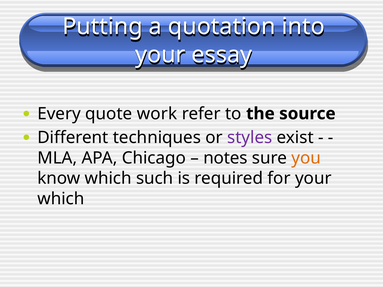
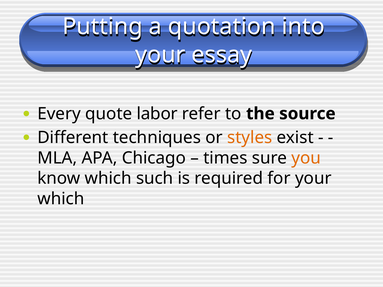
work: work -> labor
styles colour: purple -> orange
notes: notes -> times
